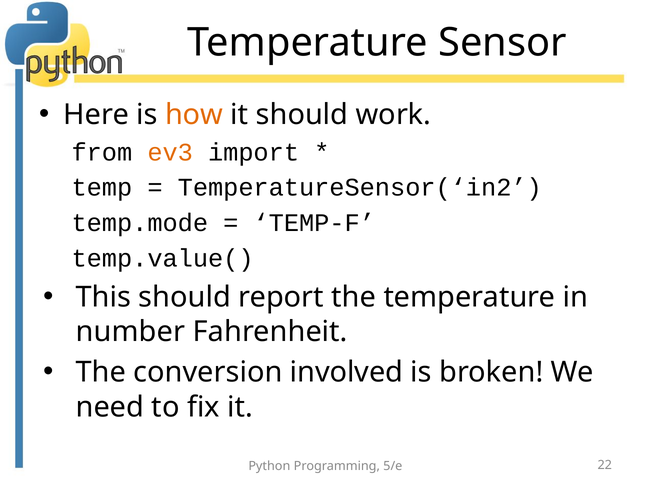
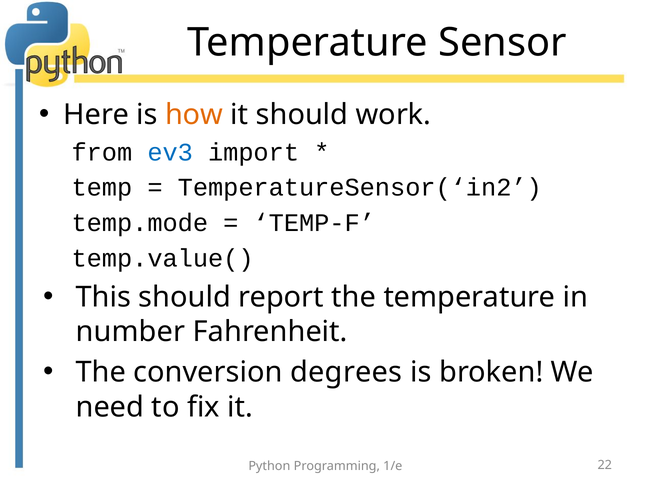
ev3 colour: orange -> blue
involved: involved -> degrees
5/e: 5/e -> 1/e
